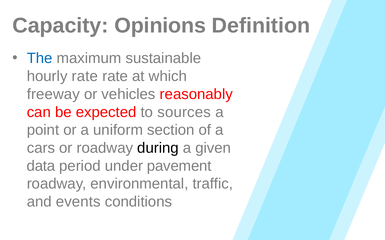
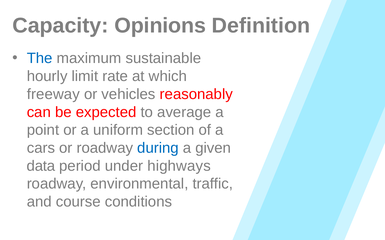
hourly rate: rate -> limit
sources: sources -> average
during colour: black -> blue
pavement: pavement -> highways
events: events -> course
